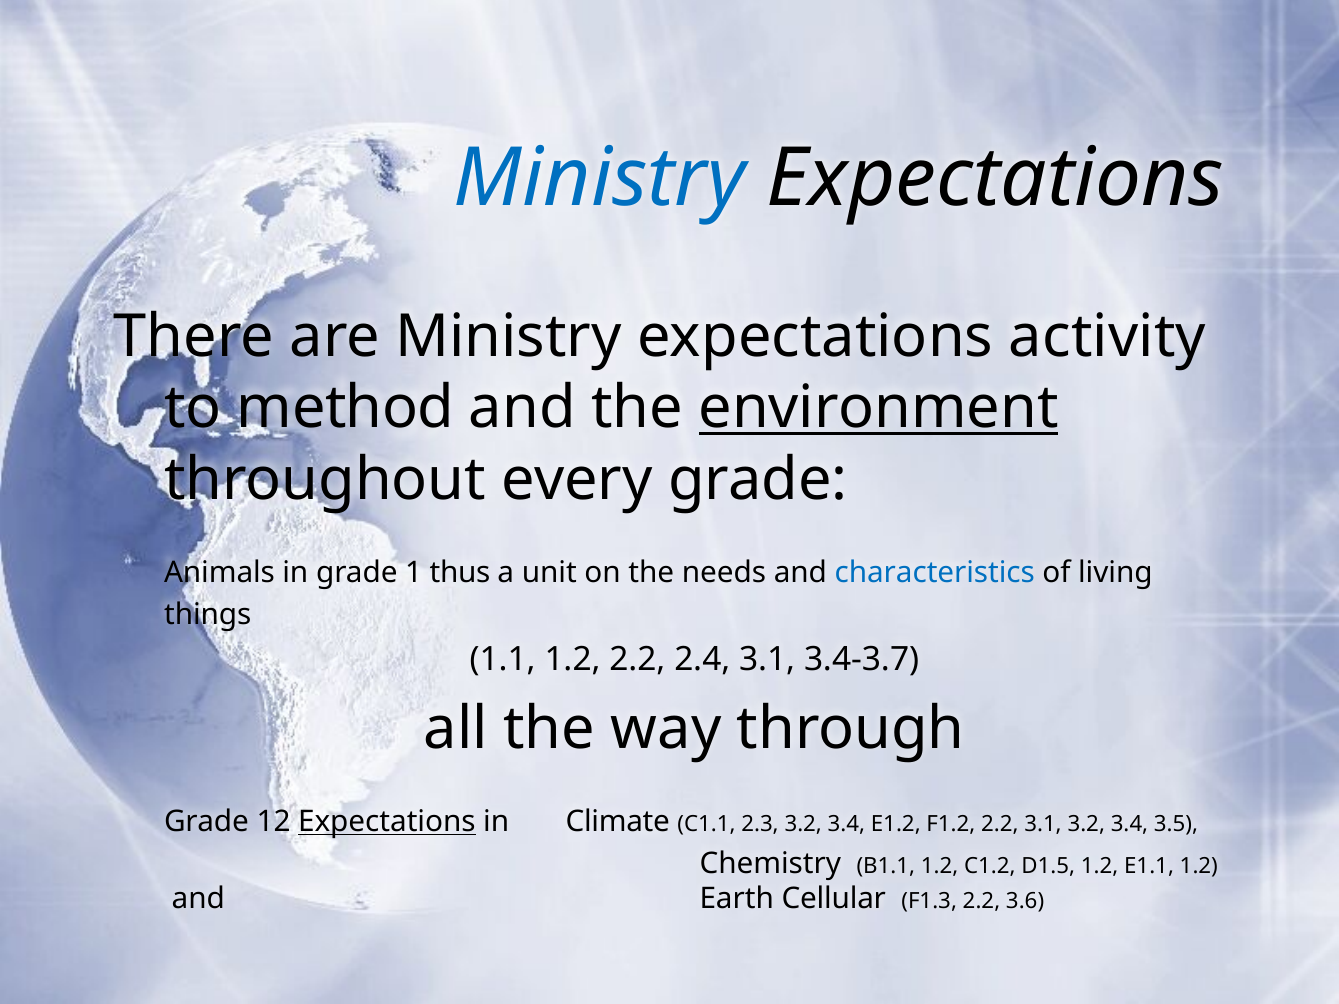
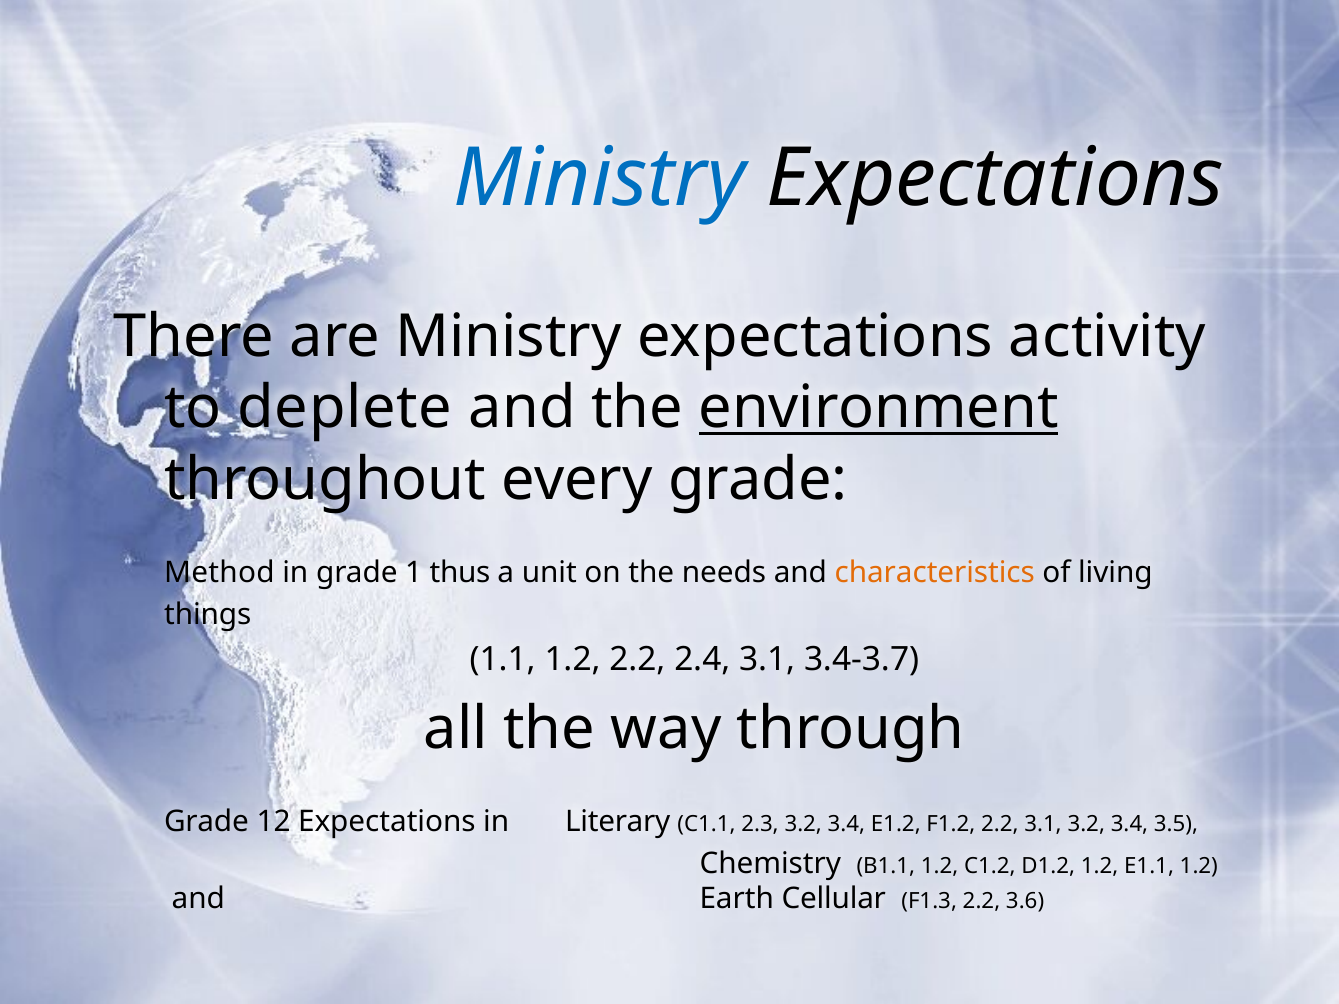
method: method -> deplete
Animals: Animals -> Method
characteristics colour: blue -> orange
Expectations at (387, 822) underline: present -> none
Climate: Climate -> Literary
D1.5: D1.5 -> D1.2
